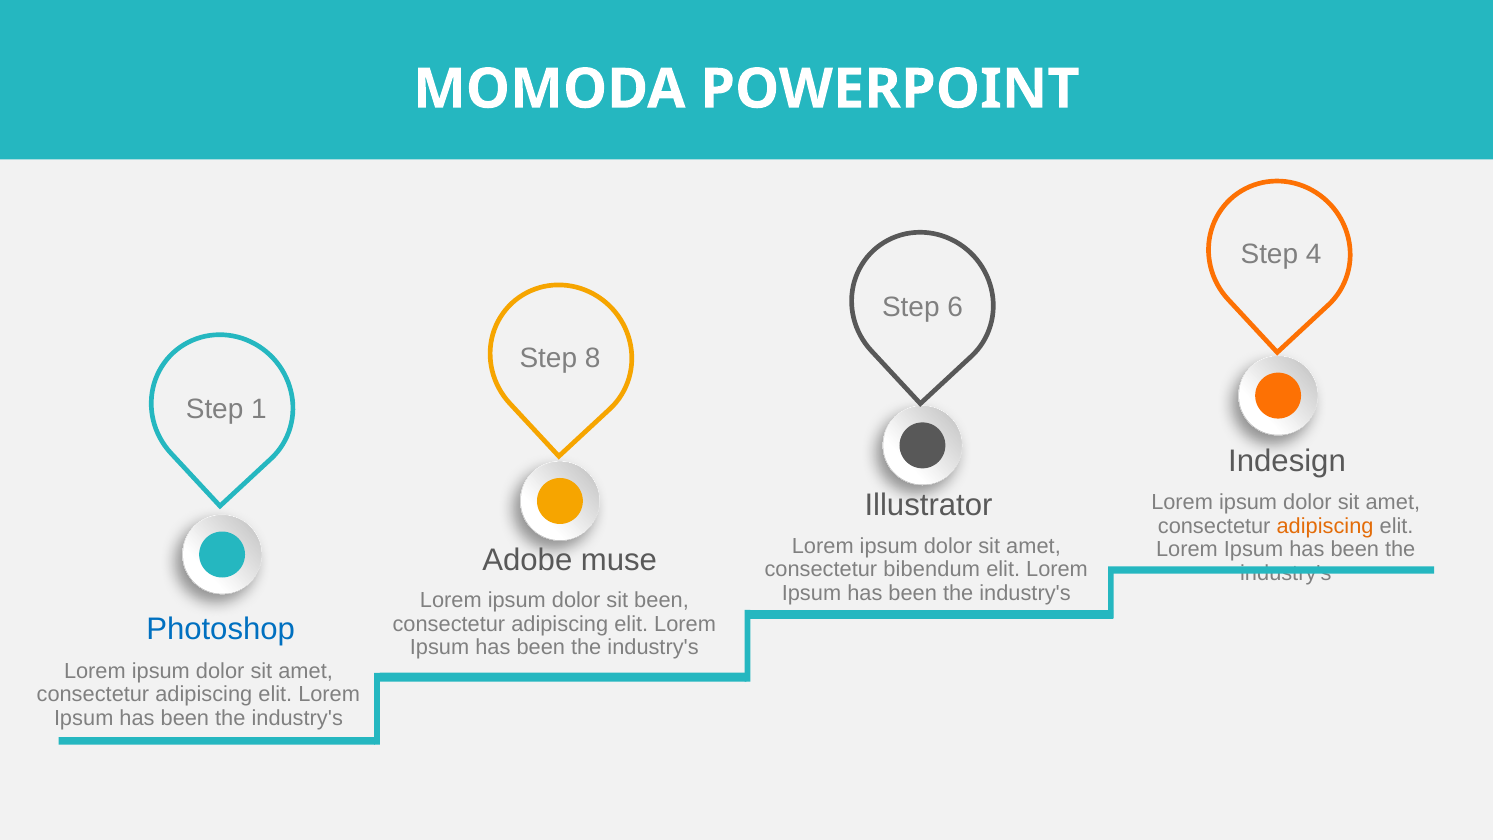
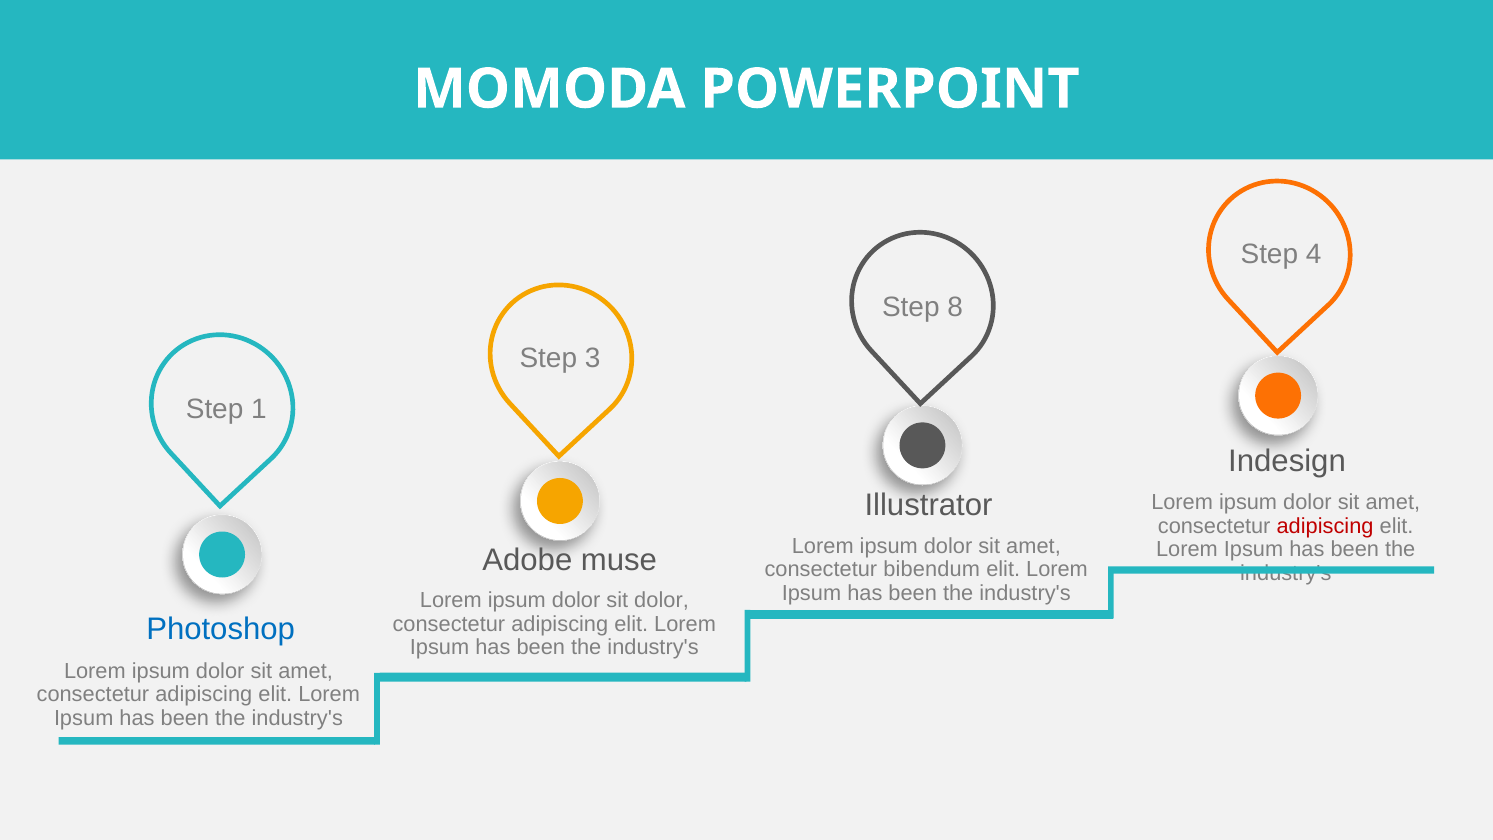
6: 6 -> 8
8: 8 -> 3
adipiscing at (1325, 526) colour: orange -> red
sit been: been -> dolor
